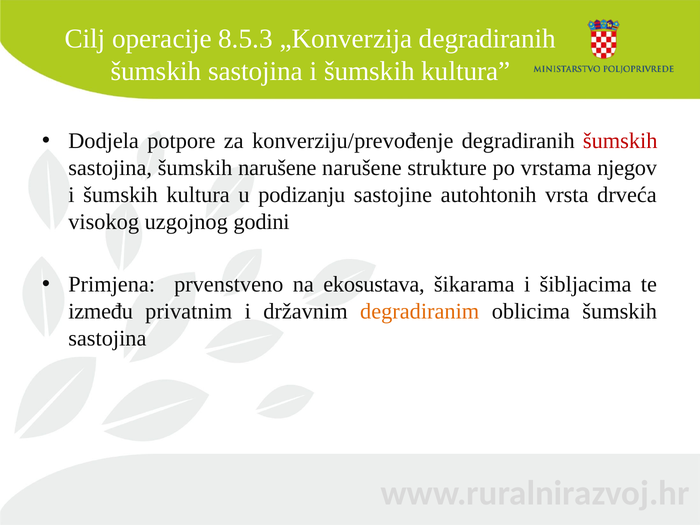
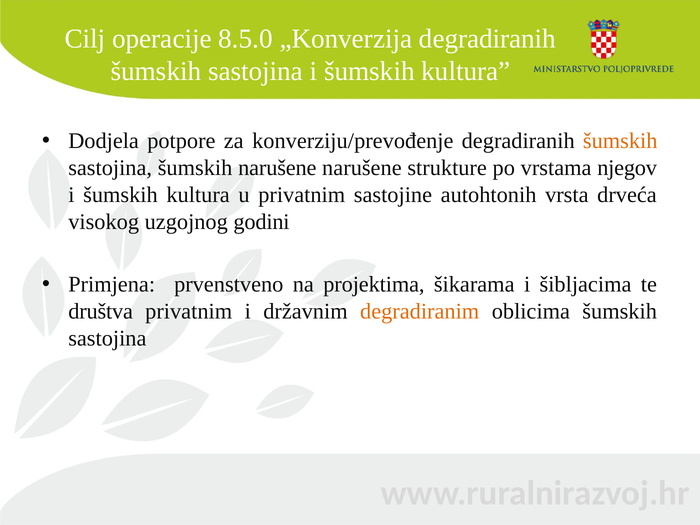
8.5.3: 8.5.3 -> 8.5.0
šumskih at (620, 141) colour: red -> orange
u podizanju: podizanju -> privatnim
ekosustava: ekosustava -> projektima
između: između -> društva
